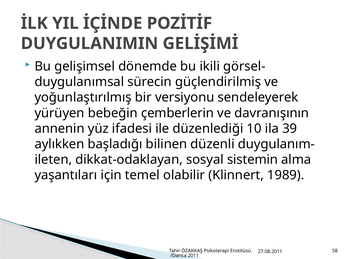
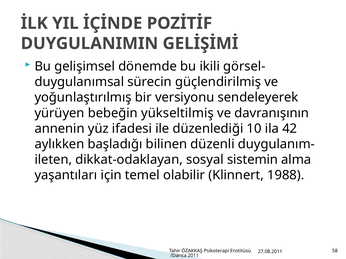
çemberlerin: çemberlerin -> yükseltilmiş
39: 39 -> 42
1989: 1989 -> 1988
